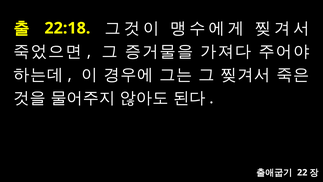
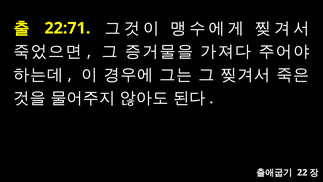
22:18: 22:18 -> 22:71
